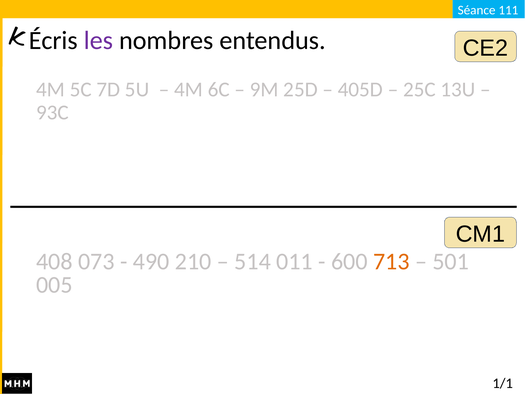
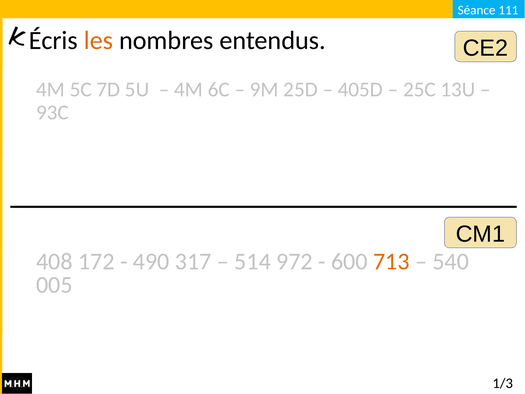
les colour: purple -> orange
073: 073 -> 172
210: 210 -> 317
011: 011 -> 972
501: 501 -> 540
1/1: 1/1 -> 1/3
